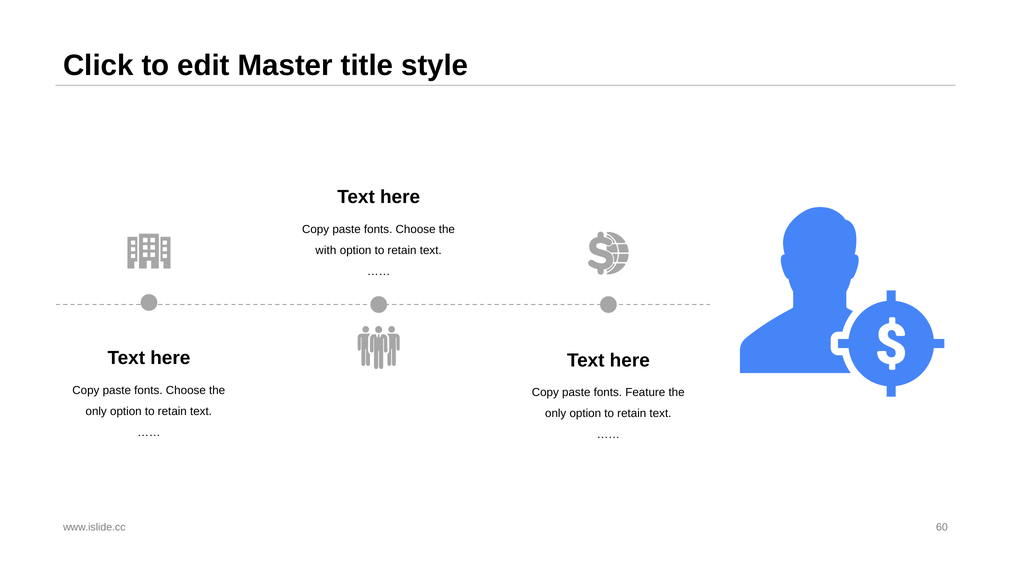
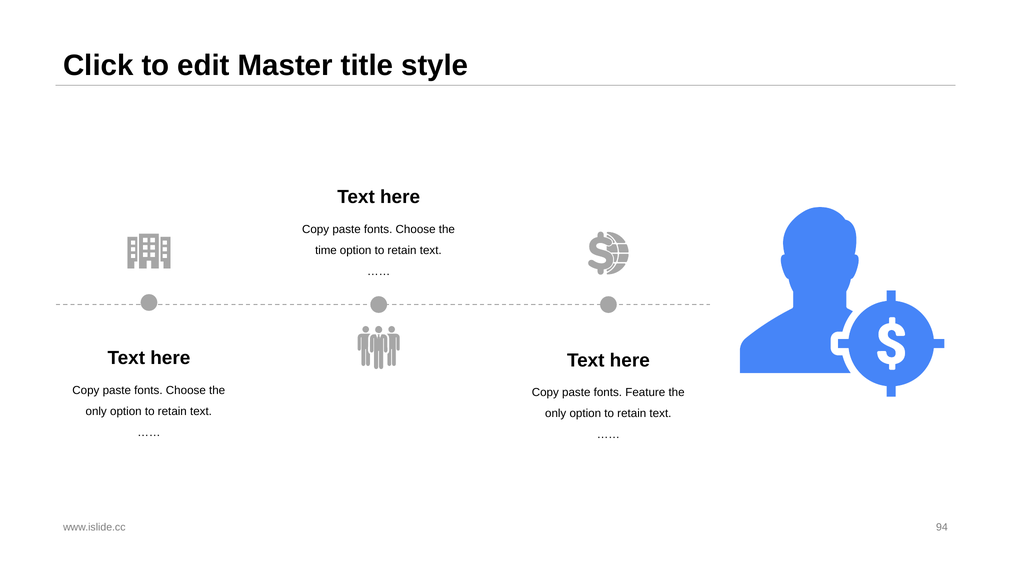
with: with -> time
60: 60 -> 94
